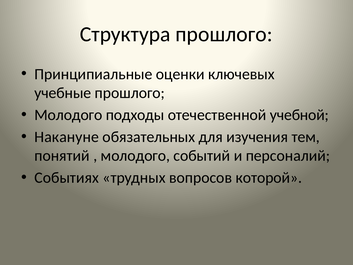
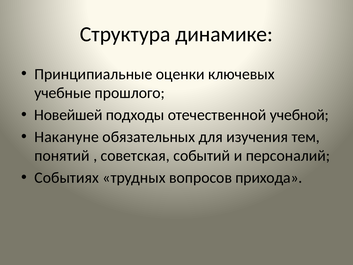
Структура прошлого: прошлого -> динамике
Молодого at (68, 115): Молодого -> Новейшей
молодого at (135, 156): молодого -> советская
которой: которой -> прихода
